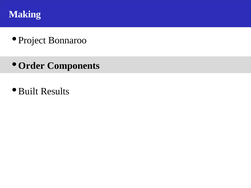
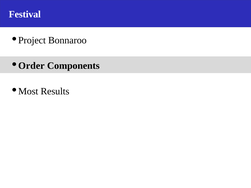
Making: Making -> Festival
Built: Built -> Most
